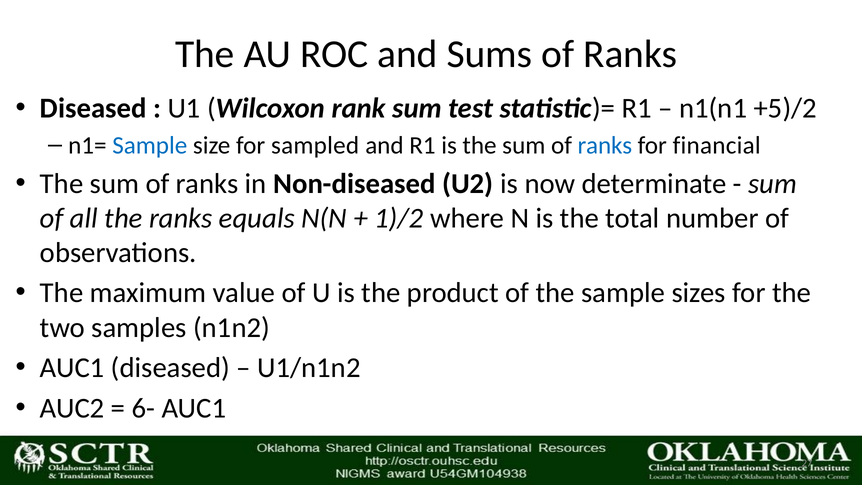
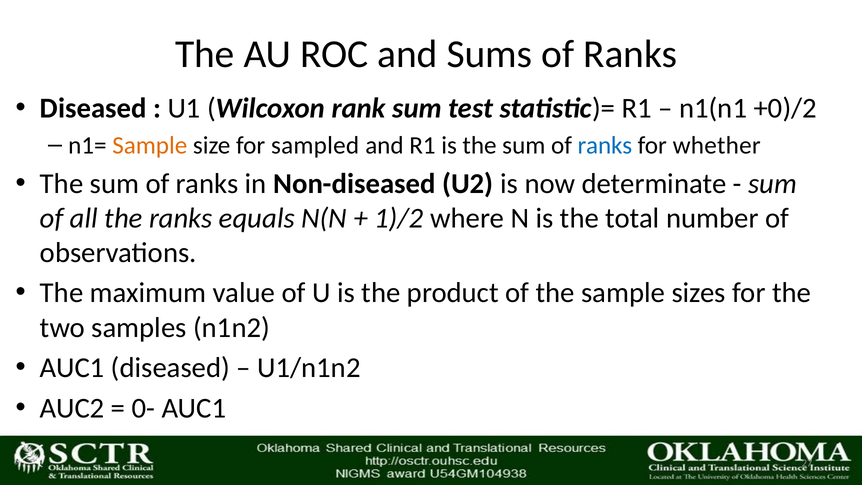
+5)/2: +5)/2 -> +0)/2
Sample at (150, 145) colour: blue -> orange
financial: financial -> whether
6-: 6- -> 0-
